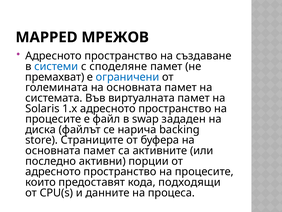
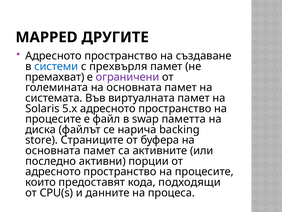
МРЕЖОВ: МРЕЖОВ -> ДРУГИТЕ
споделяне: споделяне -> прехвърля
ограничени colour: blue -> purple
1.x: 1.x -> 5.x
зададен: зададен -> паметта
